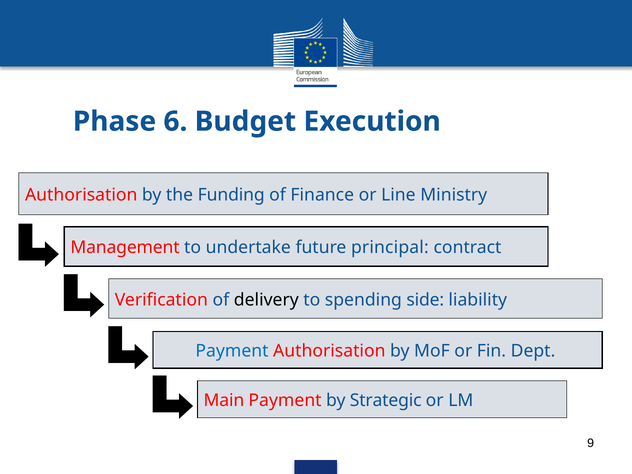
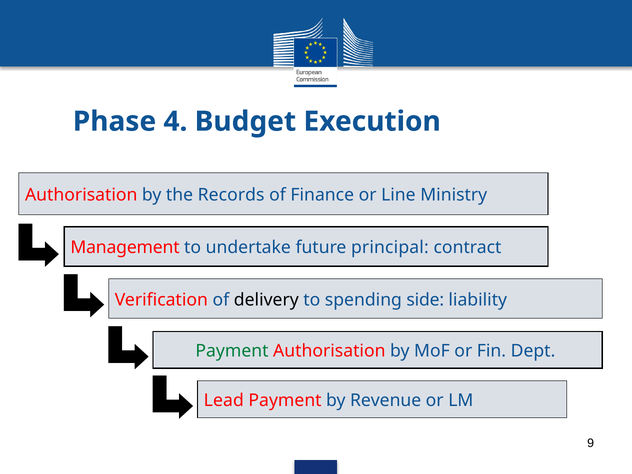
6: 6 -> 4
Funding: Funding -> Records
Payment at (232, 351) colour: blue -> green
Main: Main -> Lead
Strategic: Strategic -> Revenue
